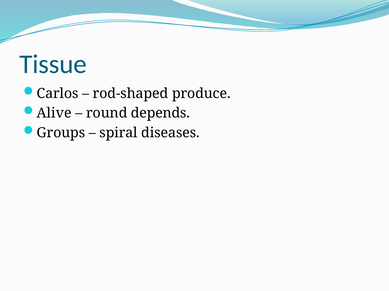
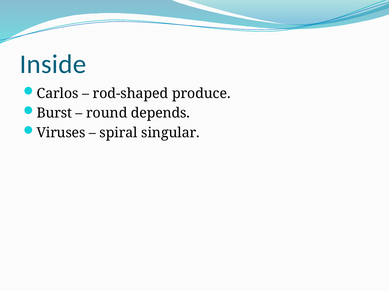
Tissue: Tissue -> Inside
Alive: Alive -> Burst
Groups: Groups -> Viruses
diseases: diseases -> singular
